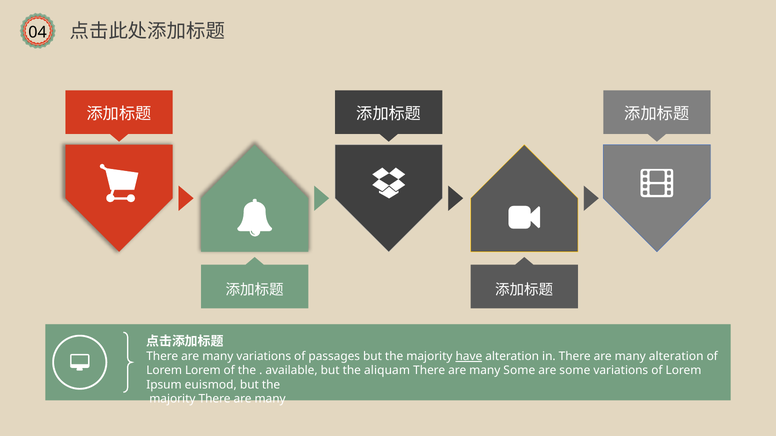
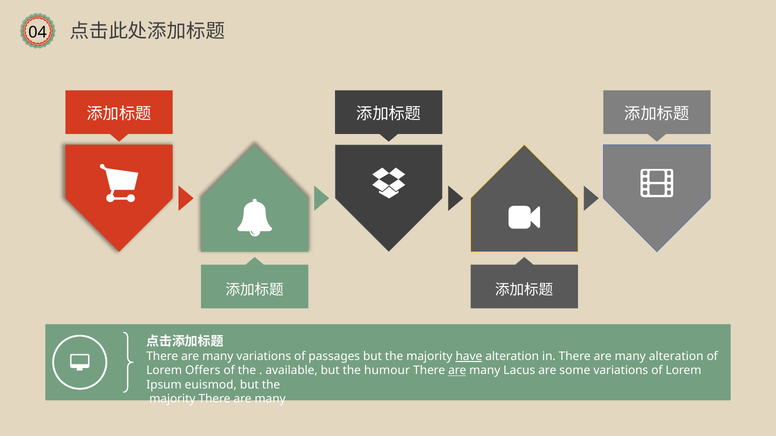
Lorem Lorem: Lorem -> Offers
aliquam: aliquam -> humour
are at (457, 371) underline: none -> present
many Some: Some -> Lacus
